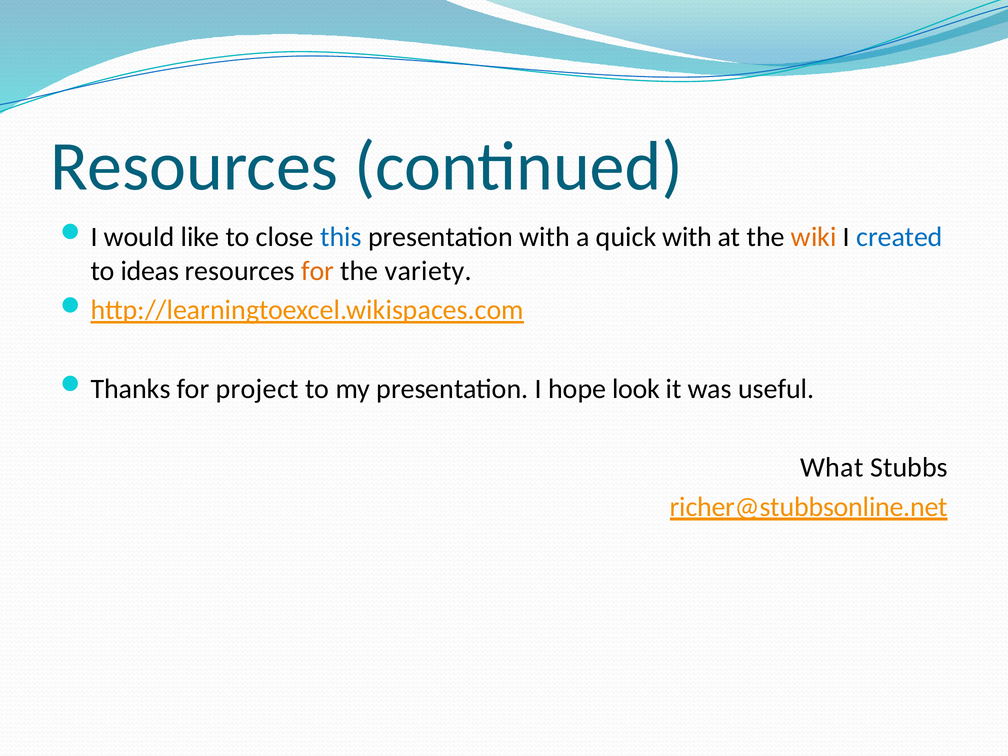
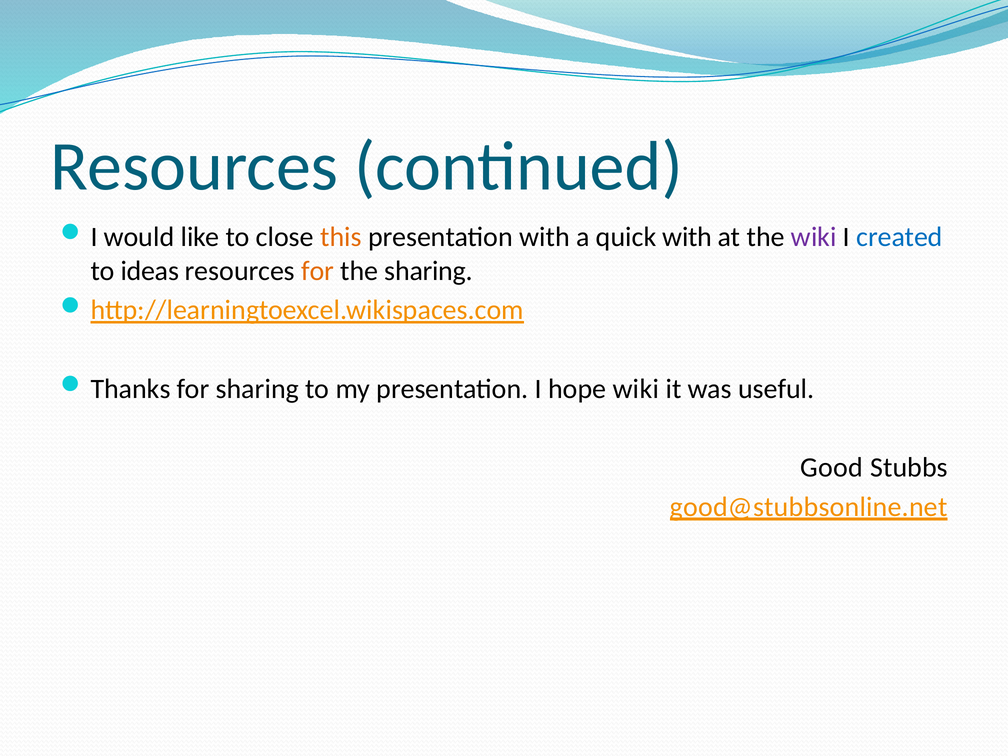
this colour: blue -> orange
wiki at (814, 237) colour: orange -> purple
the variety: variety -> sharing
for project: project -> sharing
hope look: look -> wiki
What: What -> Good
richer@stubbsonline.net: richer@stubbsonline.net -> good@stubbsonline.net
